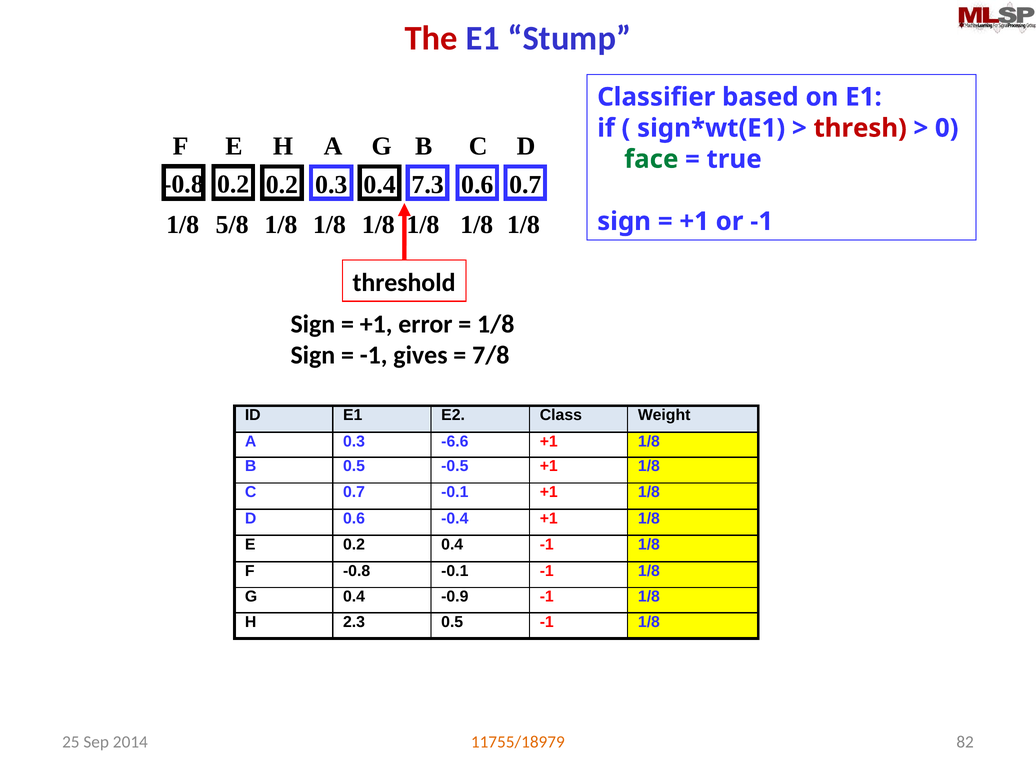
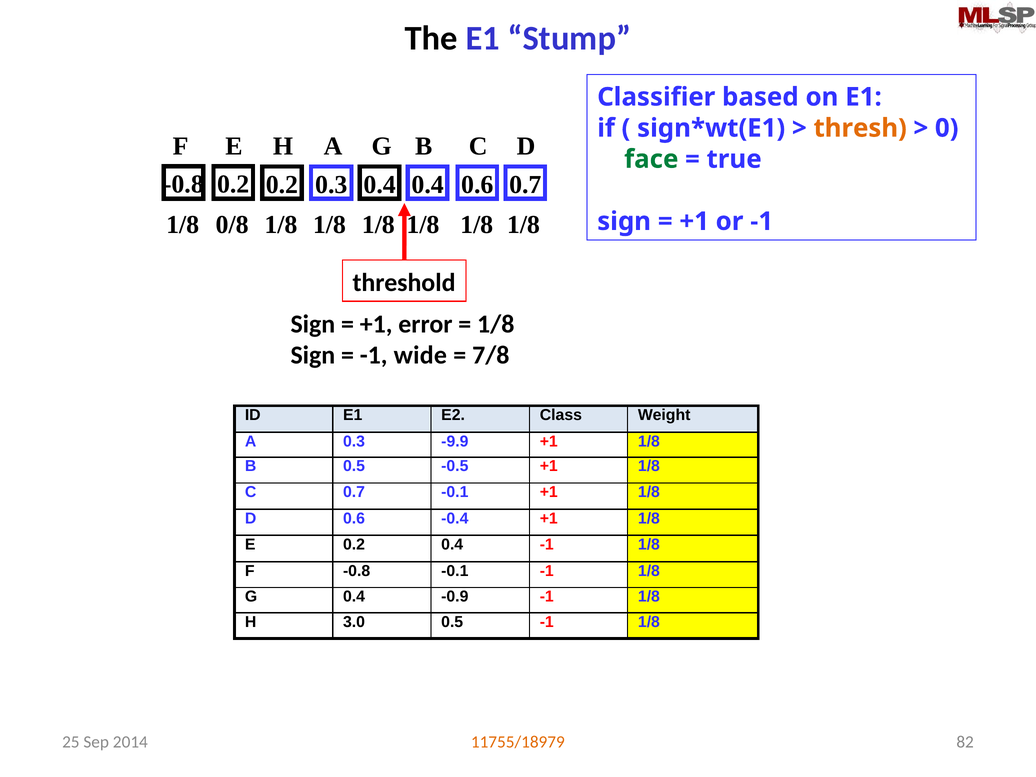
The colour: red -> black
thresh colour: red -> orange
0.3 7.3: 7.3 -> 0.4
5/8: 5/8 -> 0/8
gives: gives -> wide
-6.6: -6.6 -> -9.9
2.3: 2.3 -> 3.0
